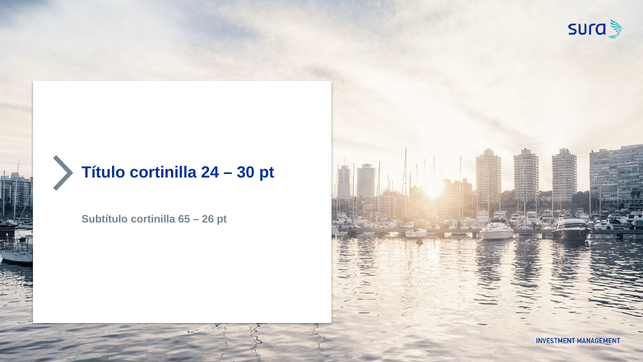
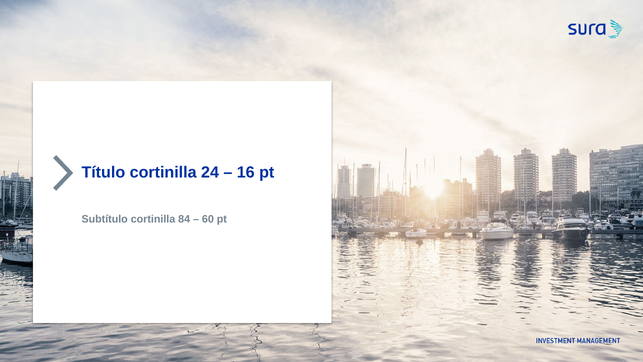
30: 30 -> 16
65: 65 -> 84
26: 26 -> 60
